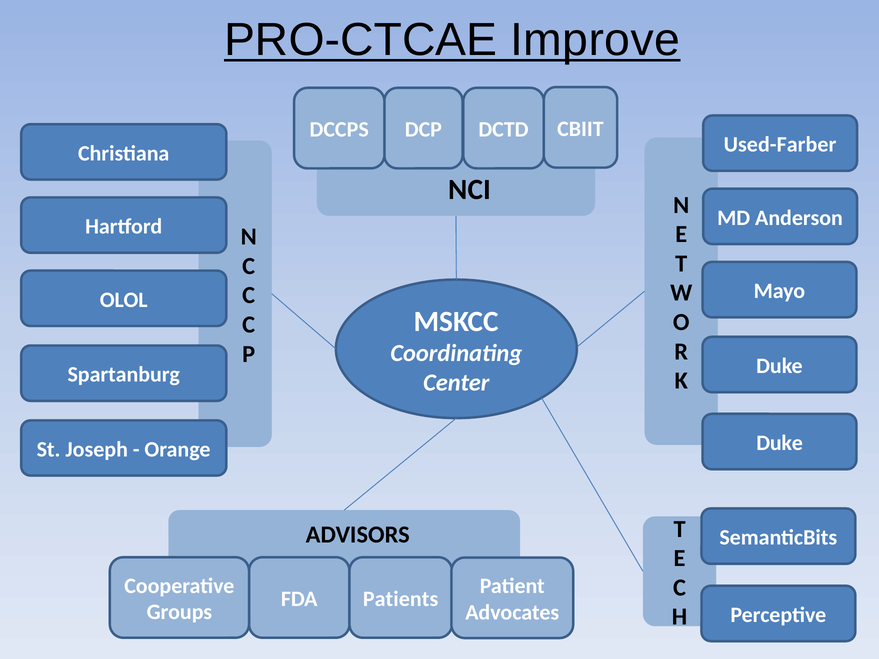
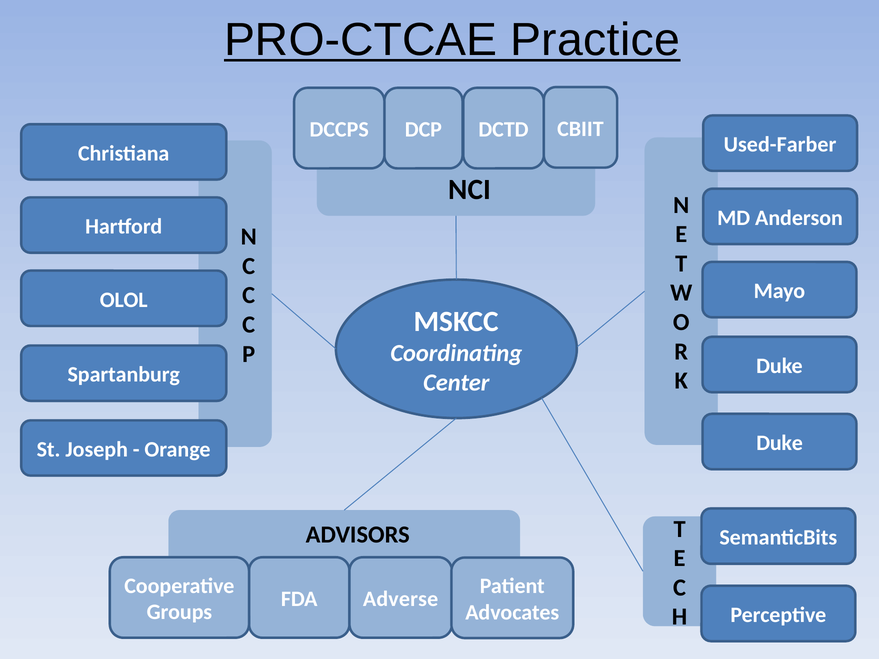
Improve: Improve -> Practice
Patients: Patients -> Adverse
